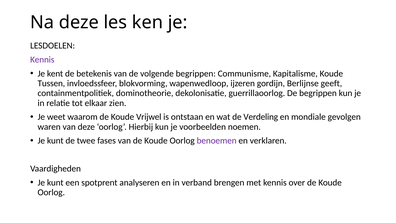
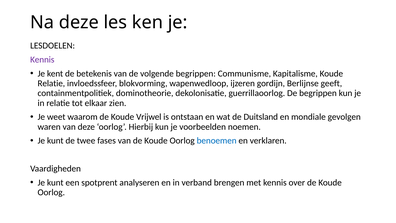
Tussen at (51, 83): Tussen -> Relatie
Verdeling: Verdeling -> Duitsland
benoemen colour: purple -> blue
